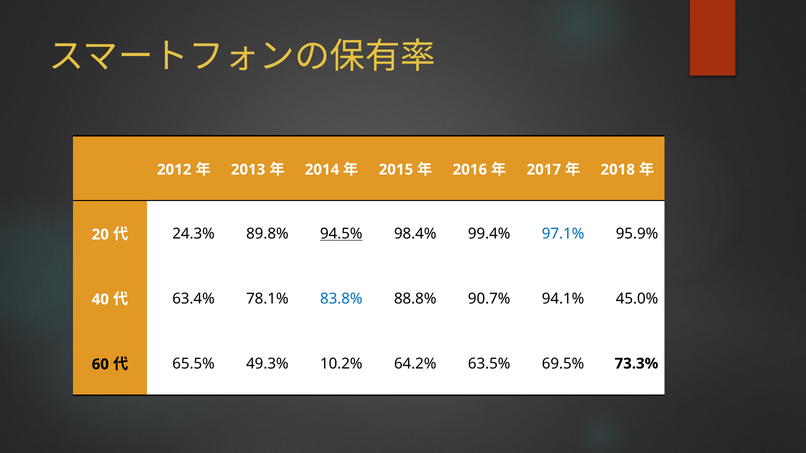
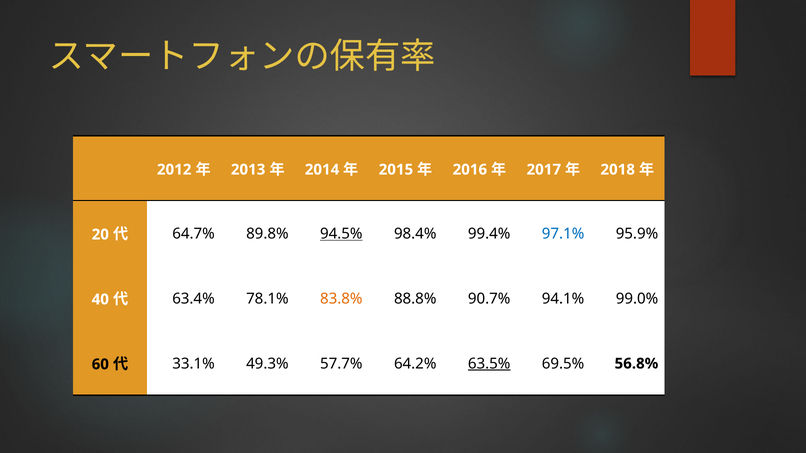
24.3%: 24.3% -> 64.7%
83.8% colour: blue -> orange
45.0%: 45.0% -> 99.0%
65.5%: 65.5% -> 33.1%
10.2%: 10.2% -> 57.7%
63.5% underline: none -> present
73.3%: 73.3% -> 56.8%
